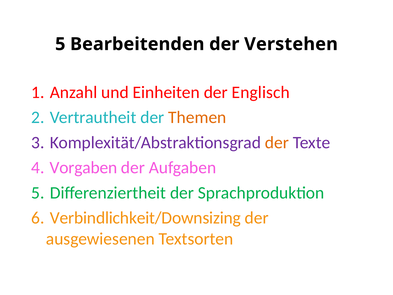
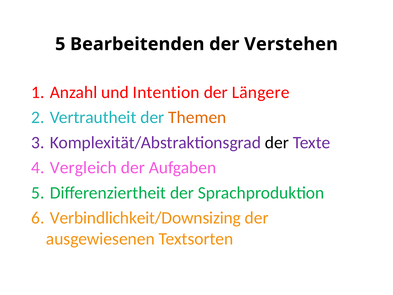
Einheiten: Einheiten -> Intention
Englisch: Englisch -> Längere
der at (277, 142) colour: orange -> black
Vorgaben: Vorgaben -> Vergleich
